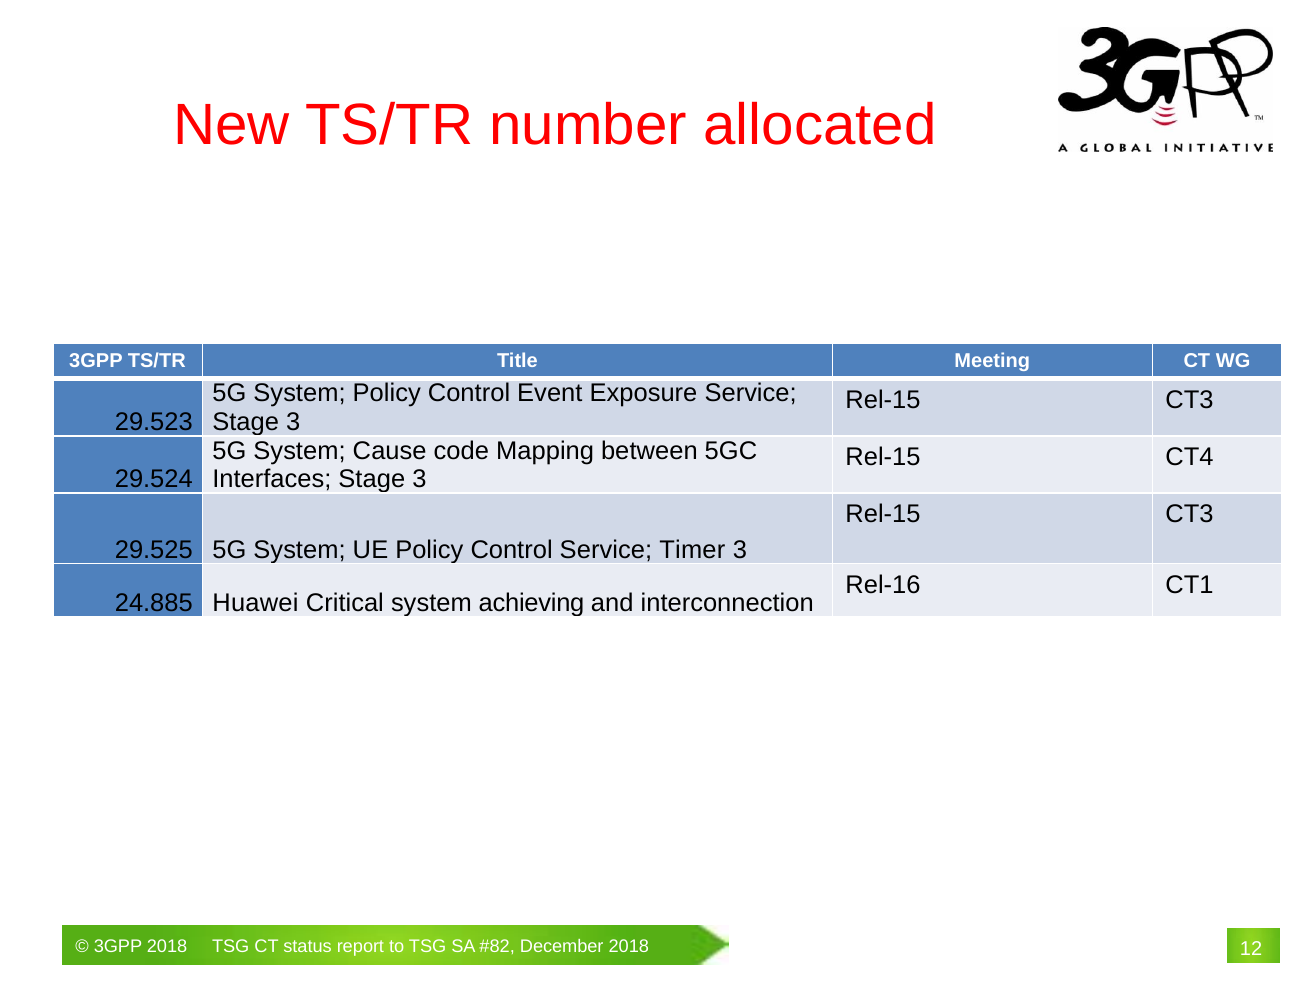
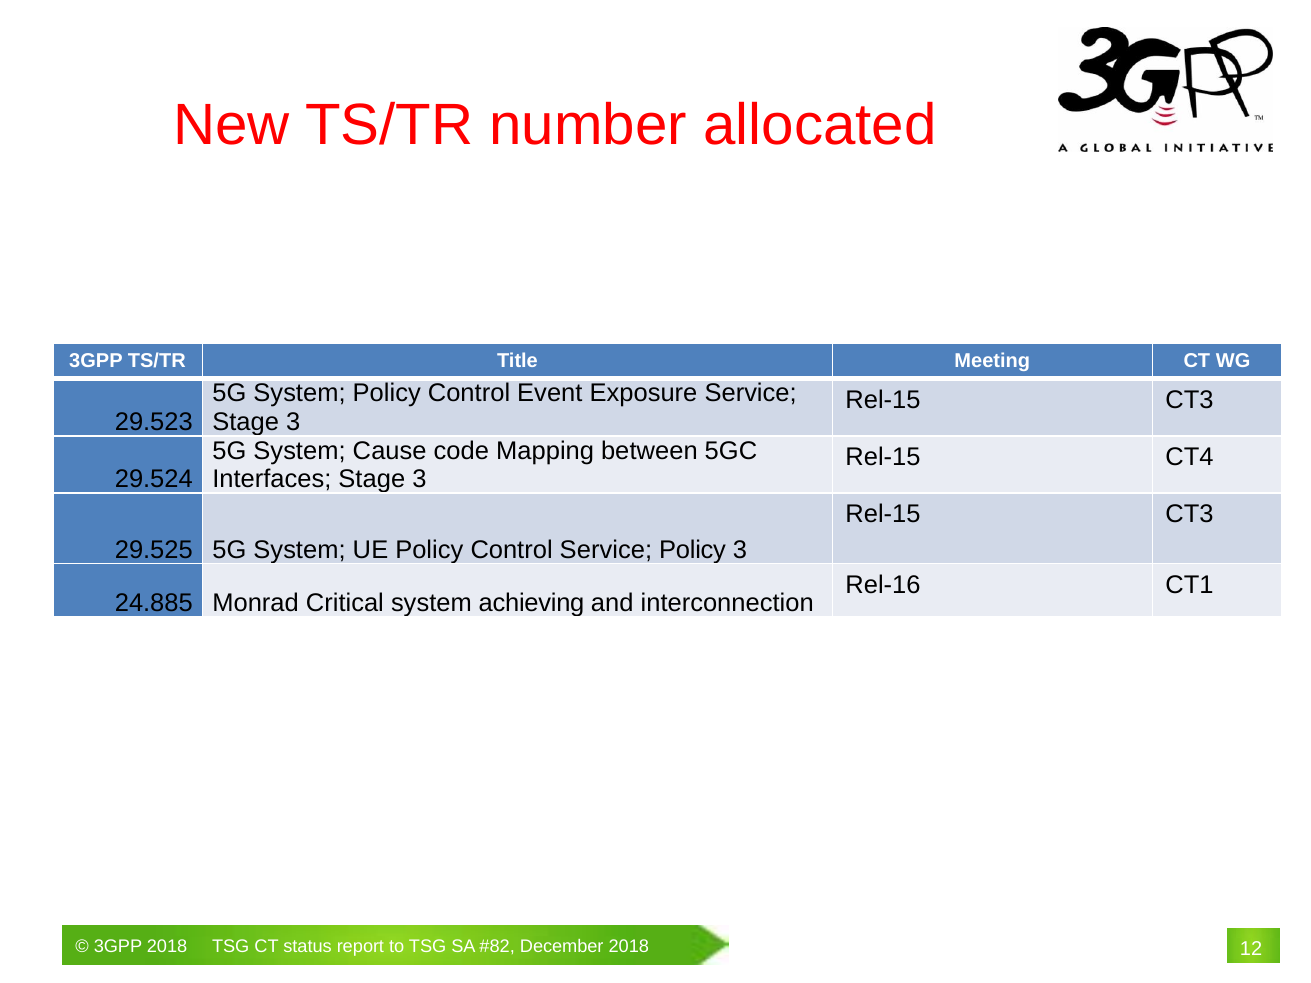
Service Timer: Timer -> Policy
Huawei: Huawei -> Monrad
